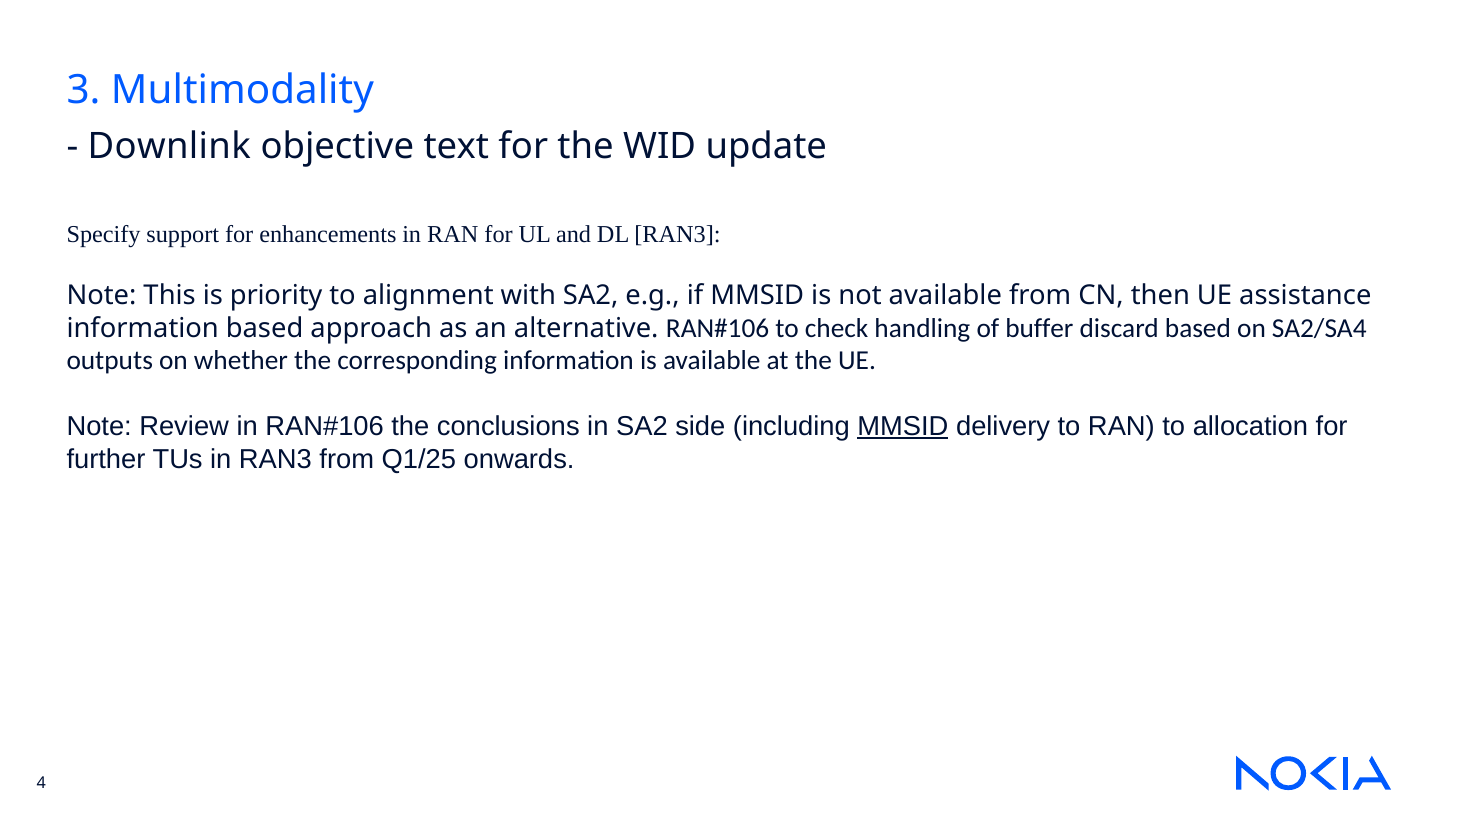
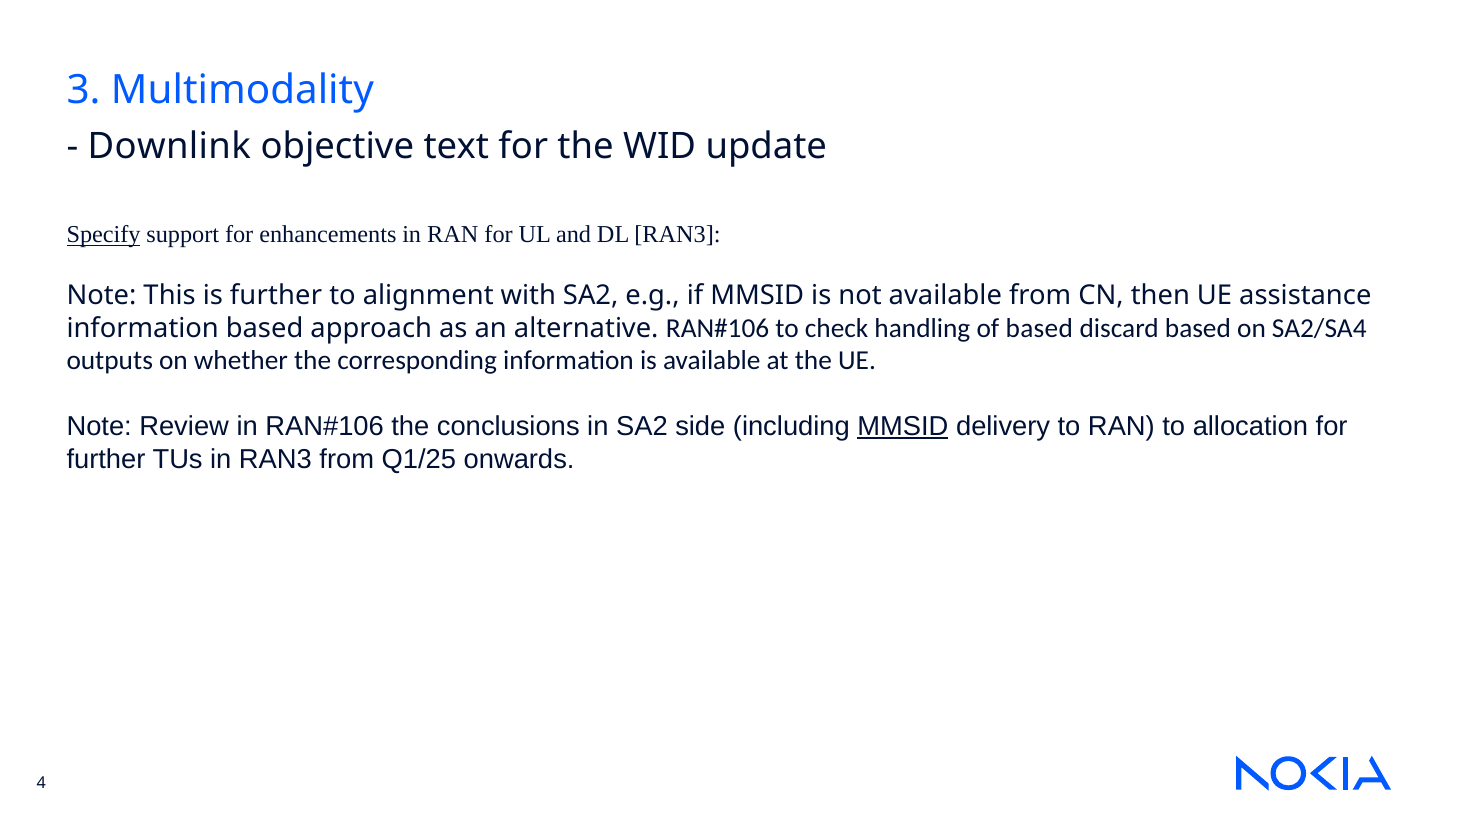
Specify underline: none -> present
is priority: priority -> further
of buffer: buffer -> based
